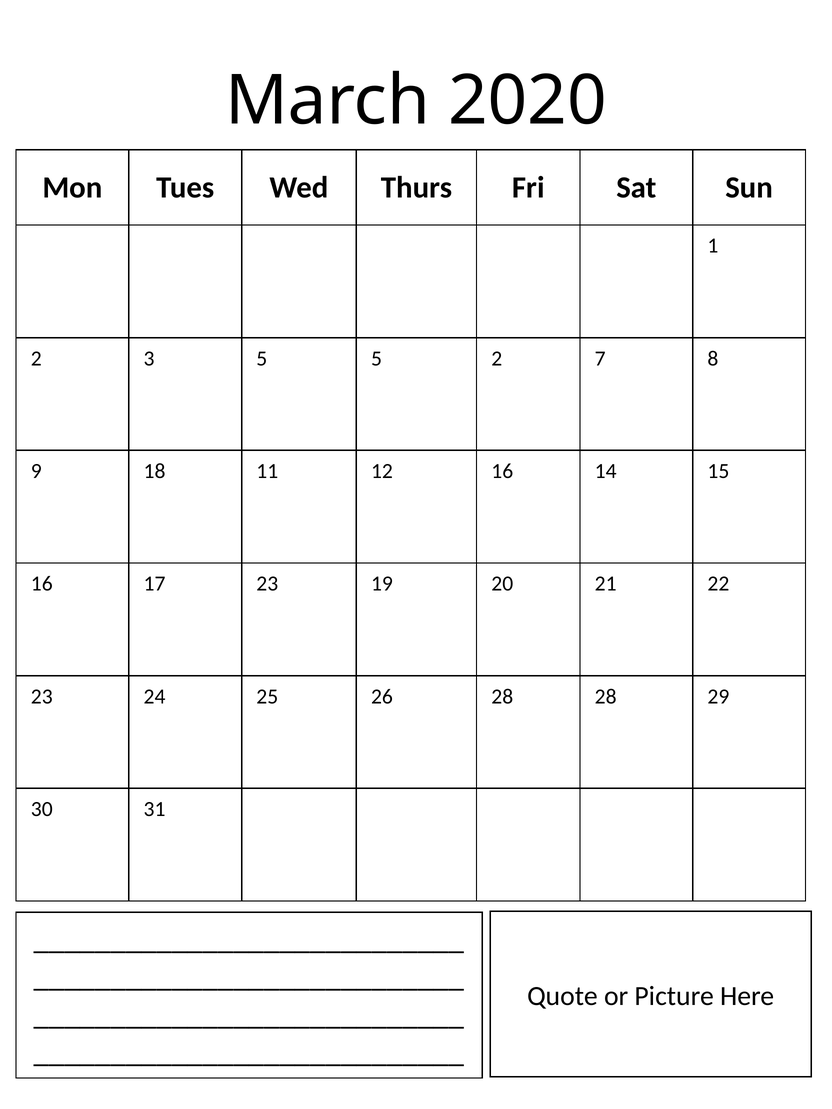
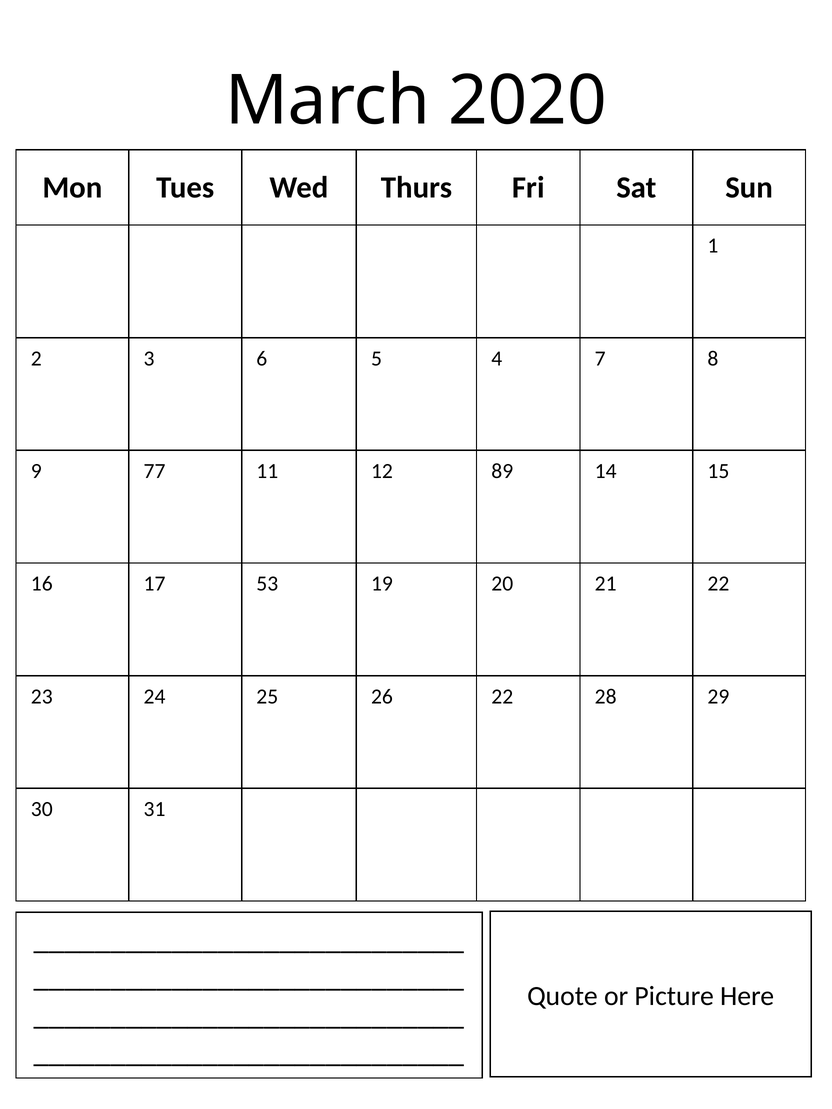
3 5: 5 -> 6
5 2: 2 -> 4
18: 18 -> 77
12 16: 16 -> 89
17 23: 23 -> 53
26 28: 28 -> 22
